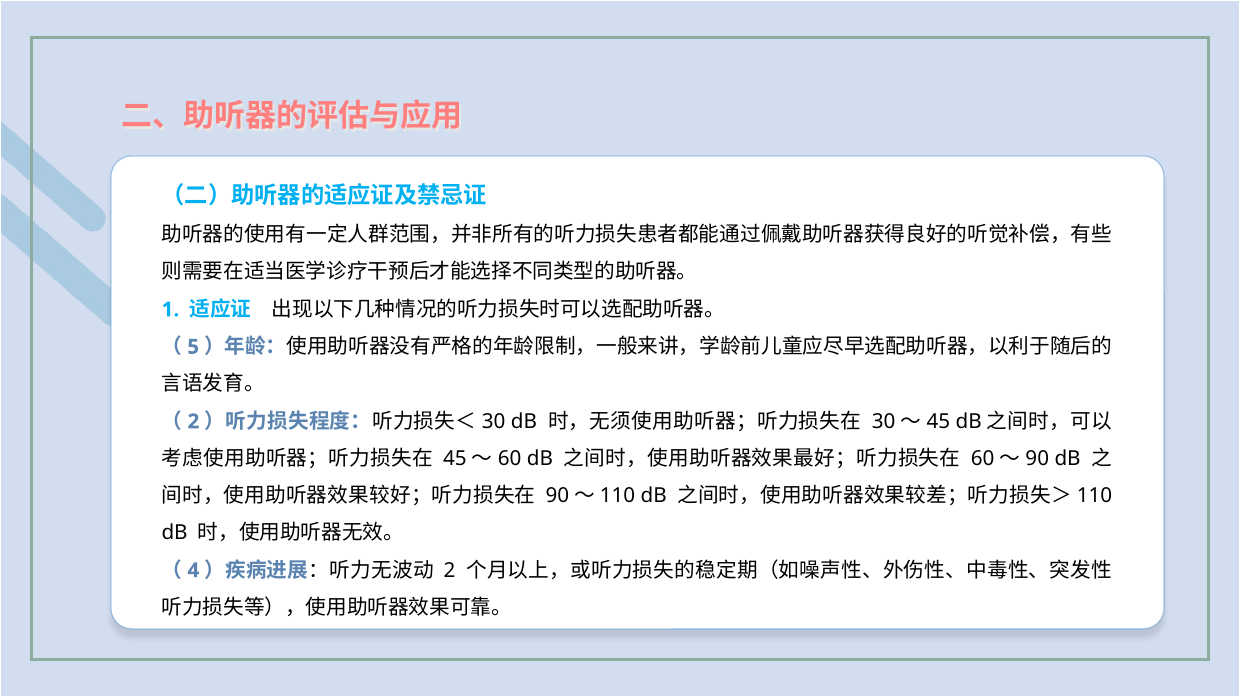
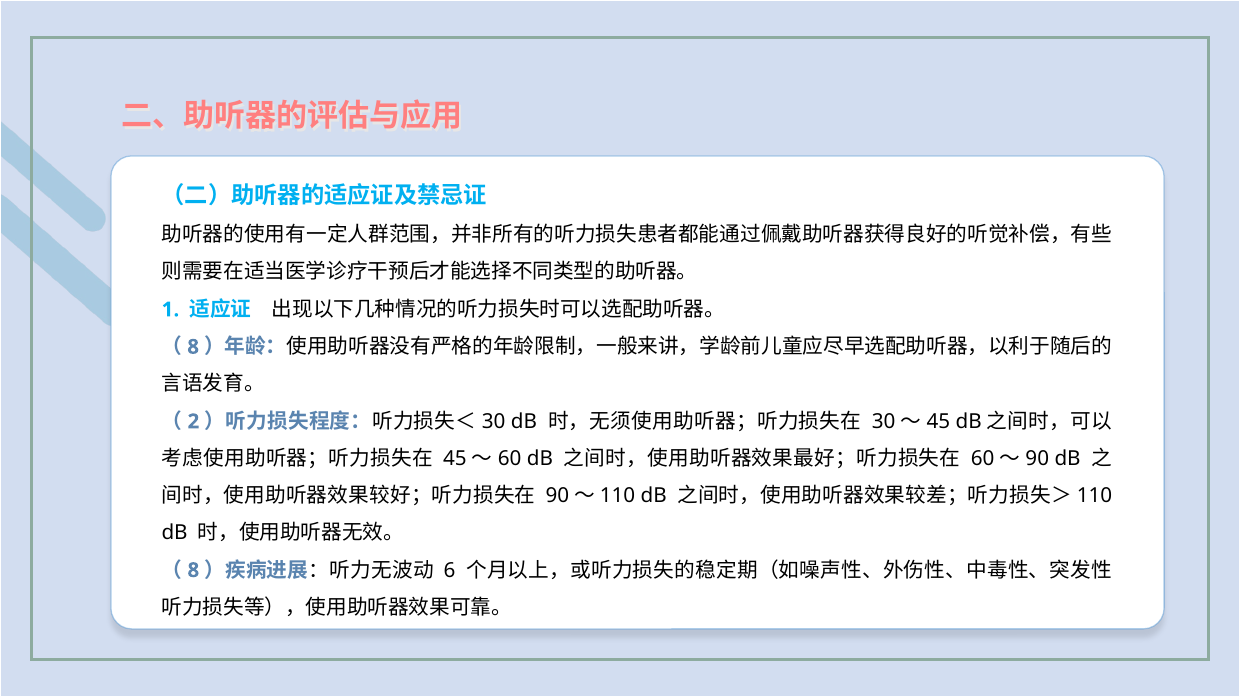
5 at (193, 347): 5 -> 8
4 at (193, 571): 4 -> 8
2 at (450, 571): 2 -> 6
